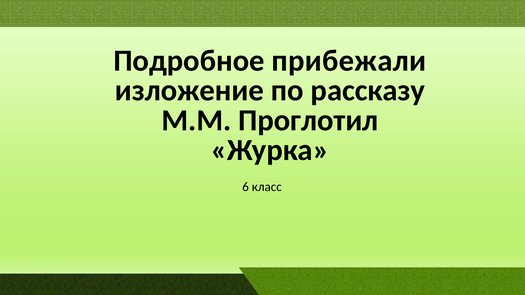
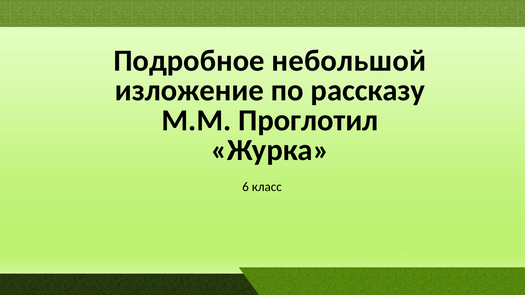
прибежали: прибежали -> небольшой
